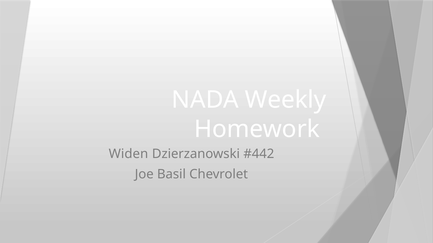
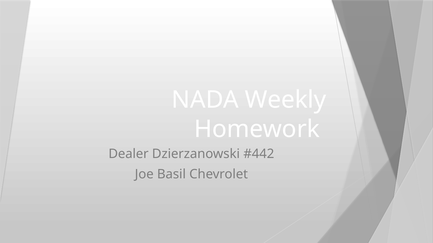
Widen: Widen -> Dealer
